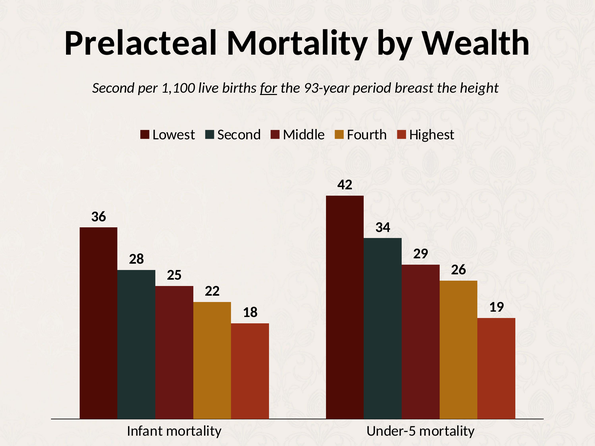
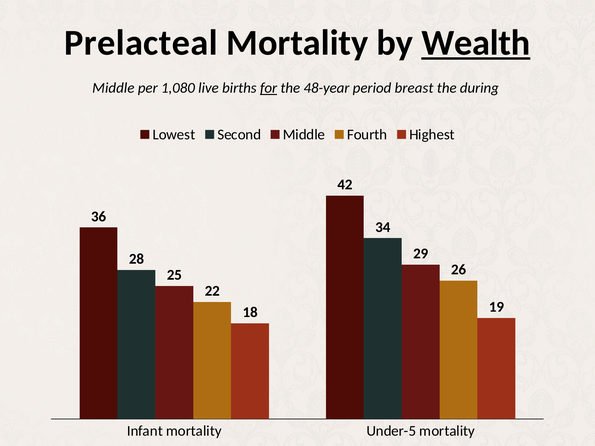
Wealth underline: none -> present
Second at (113, 88): Second -> Middle
1,100: 1,100 -> 1,080
93-year: 93-year -> 48-year
height: height -> during
